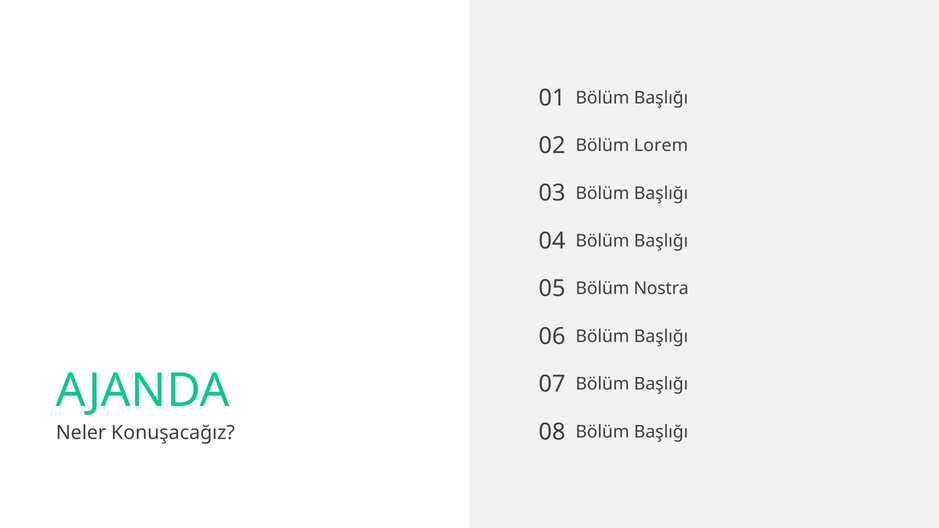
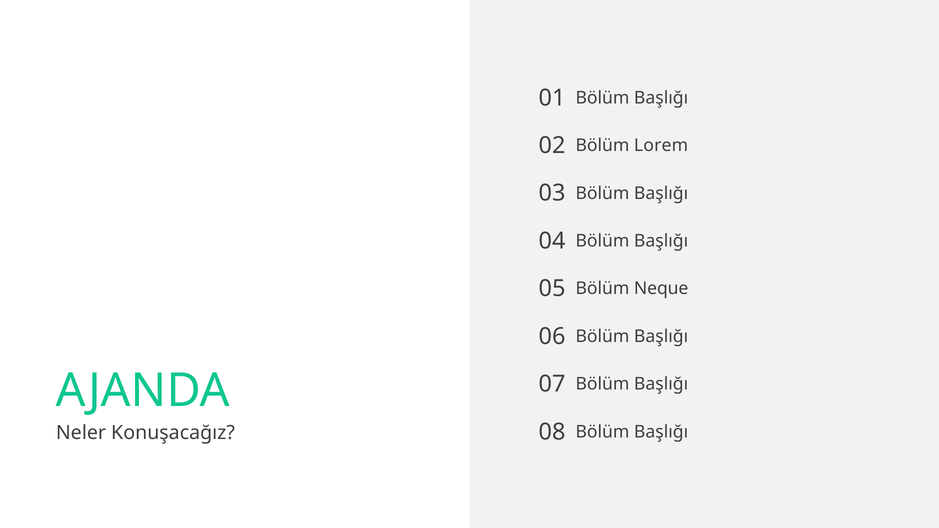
Nostra: Nostra -> Neque
